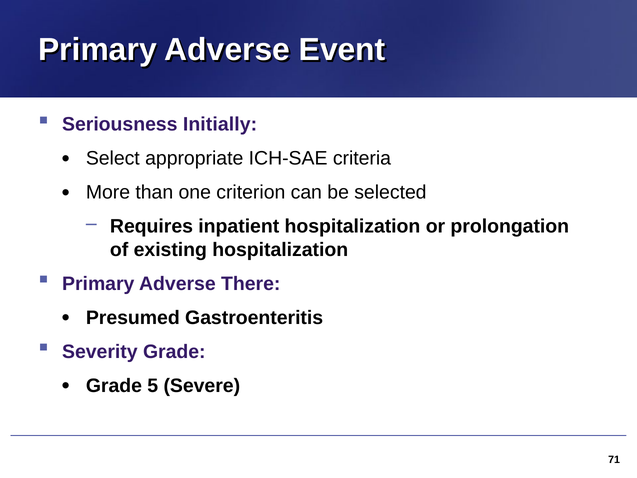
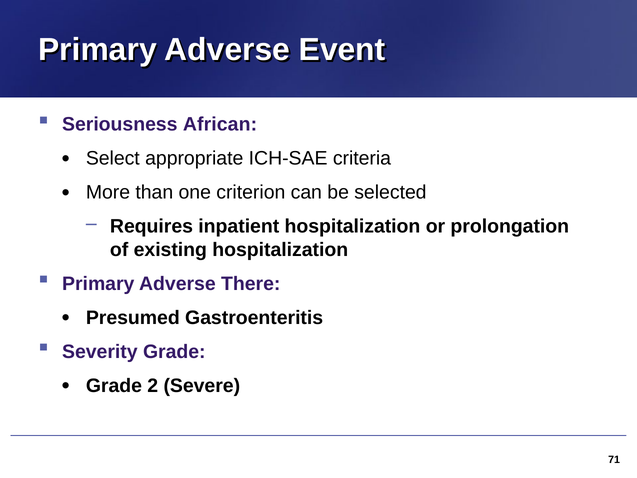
Initially: Initially -> African
5: 5 -> 2
